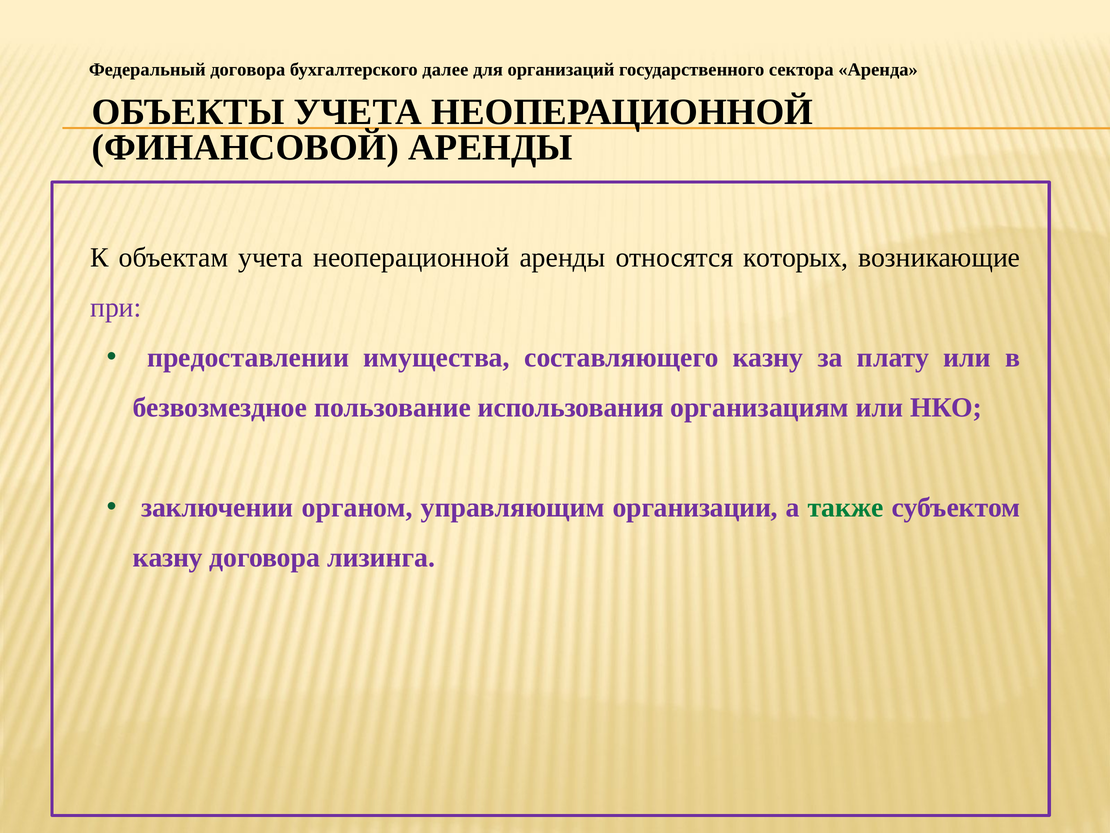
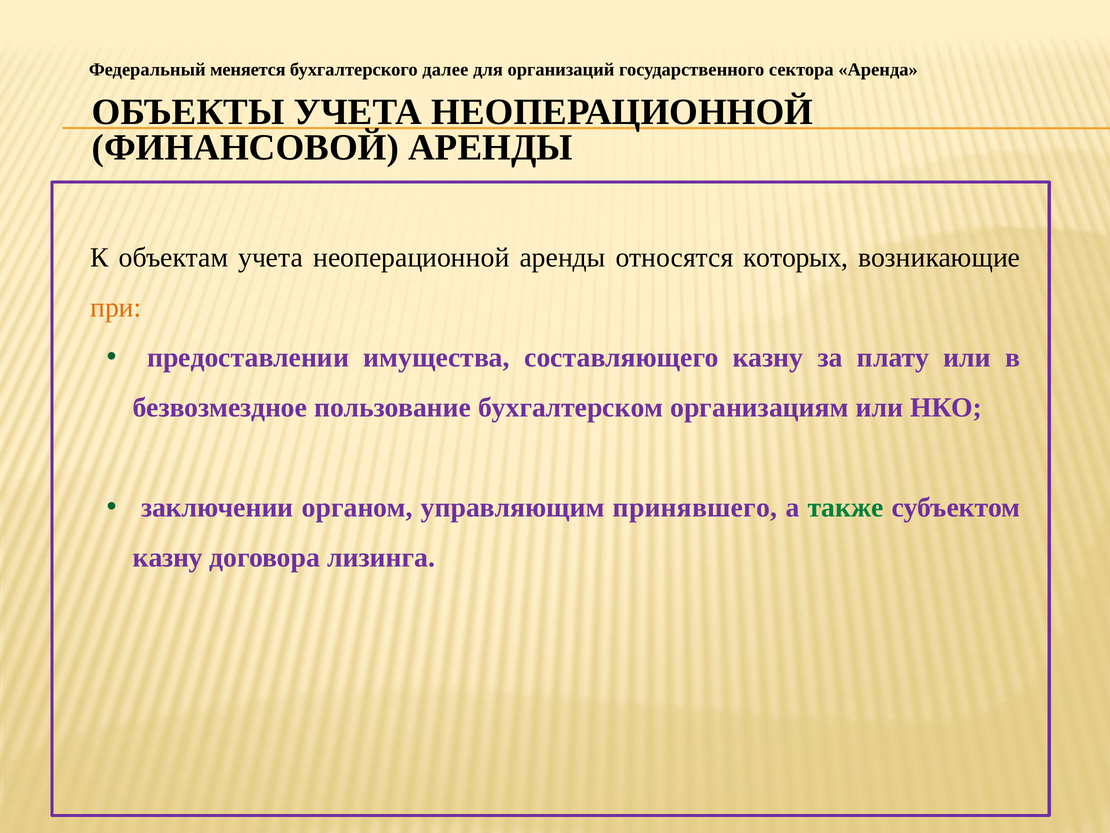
Федеральный договора: договора -> меняется
при colour: purple -> orange
использования: использования -> бухгалтерском
организации: организации -> принявшего
